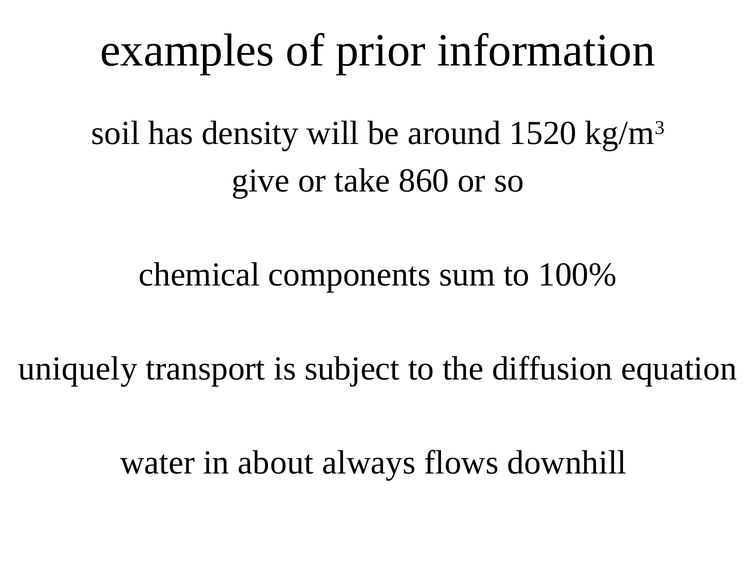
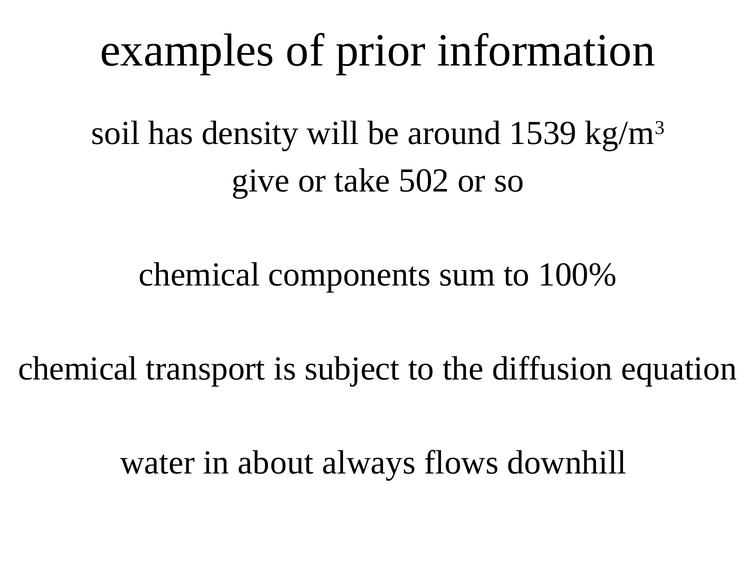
1520: 1520 -> 1539
860: 860 -> 502
uniquely at (78, 369): uniquely -> chemical
